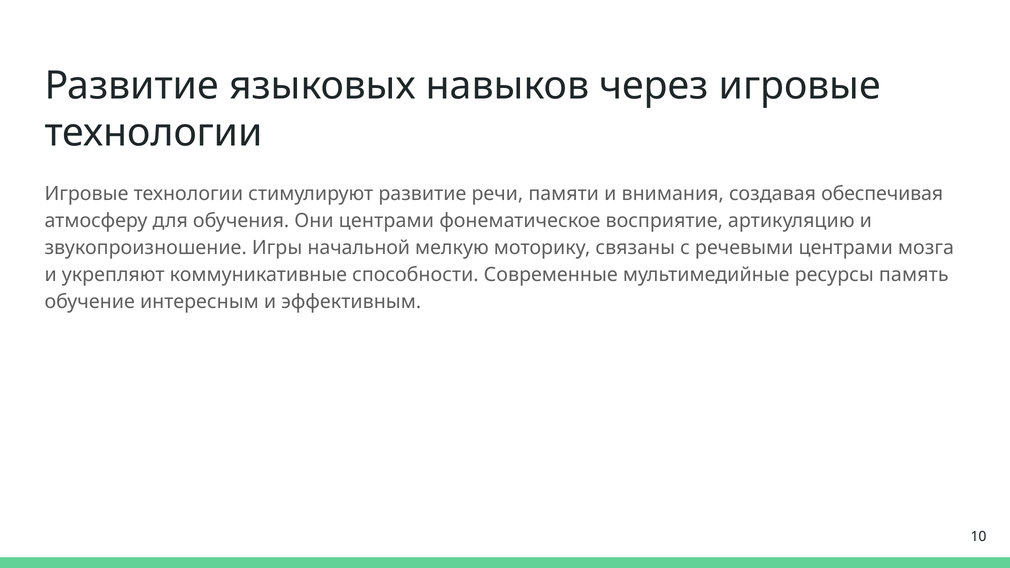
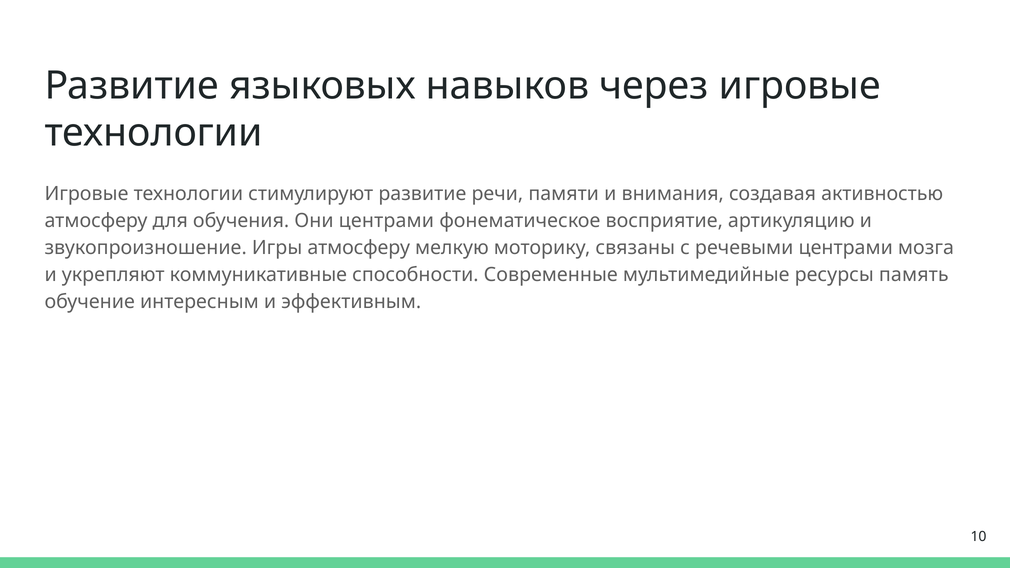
обеспечивая: обеспечивая -> активностью
Игры начальной: начальной -> атмосферу
